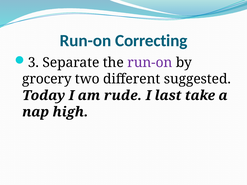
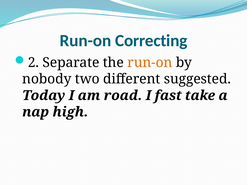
3: 3 -> 2
run-on at (150, 63) colour: purple -> orange
grocery: grocery -> nobody
rude: rude -> road
last: last -> fast
